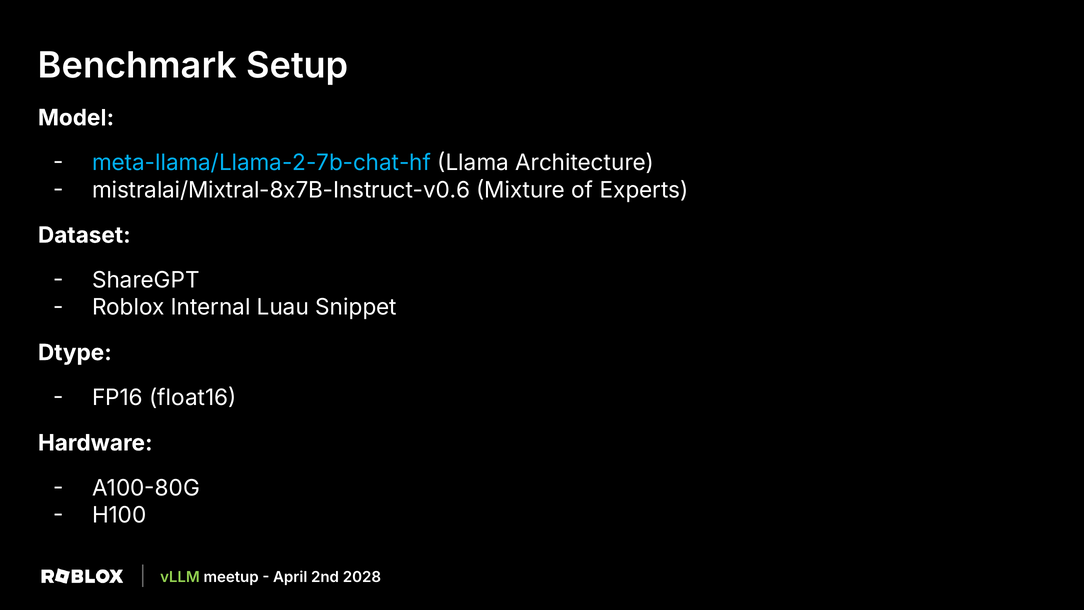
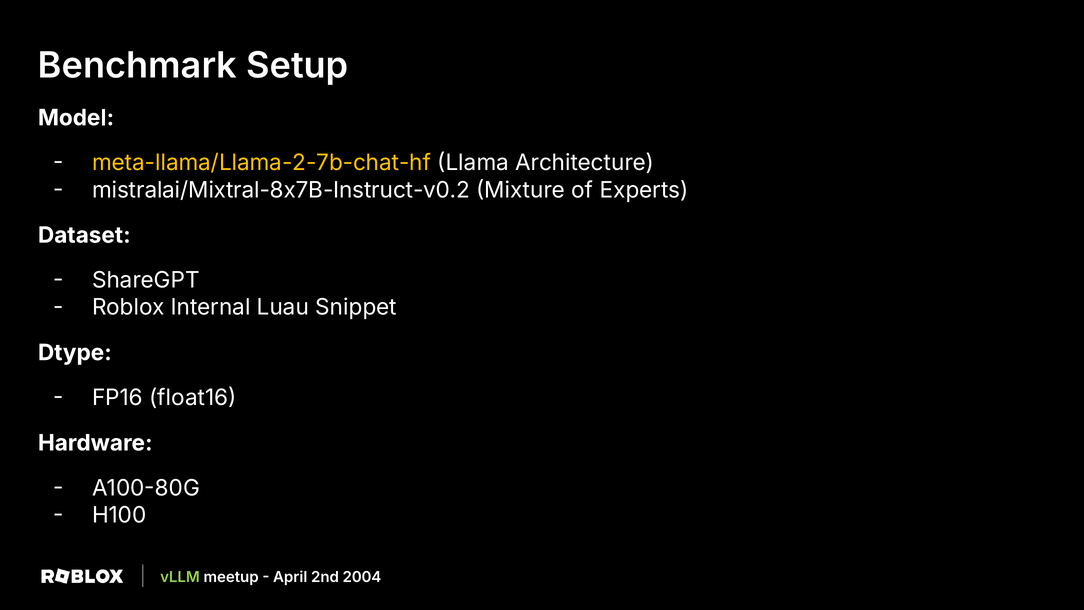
meta-llama/Llama-2-7b-chat-hf colour: light blue -> yellow
mistralai/Mixtral-8x7B-Instruct-v0.6: mistralai/Mixtral-8x7B-Instruct-v0.6 -> mistralai/Mixtral-8x7B-Instruct-v0.2
2028: 2028 -> 2004
